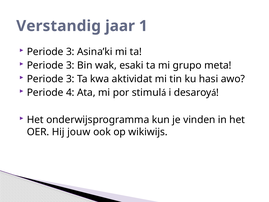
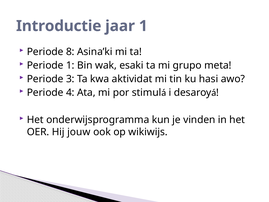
Verstandig: Verstandig -> Introductie
3 at (70, 52): 3 -> 8
3 at (70, 65): 3 -> 1
